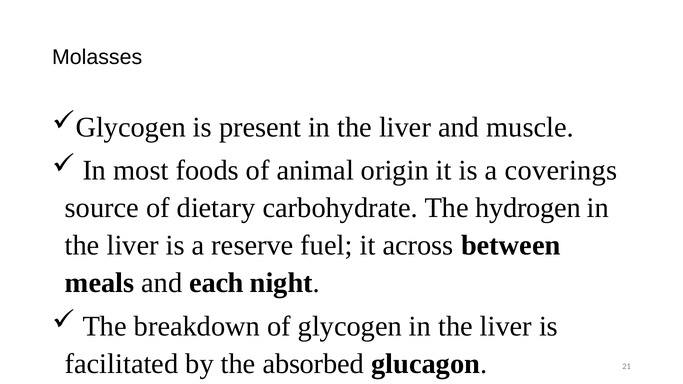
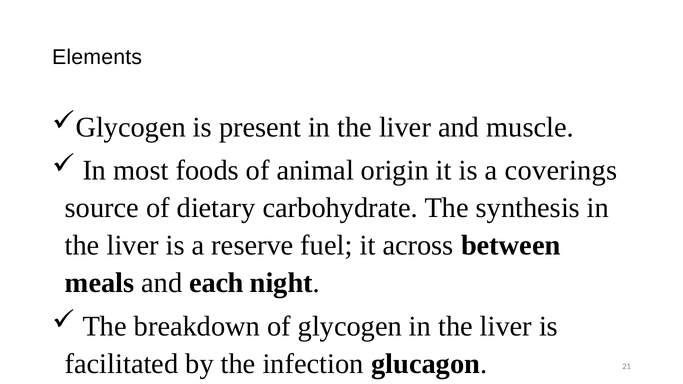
Molasses: Molasses -> Elements
hydrogen: hydrogen -> synthesis
absorbed: absorbed -> infection
